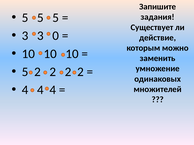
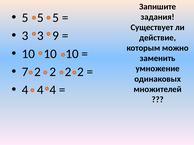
0: 0 -> 9
5 at (25, 72): 5 -> 7
